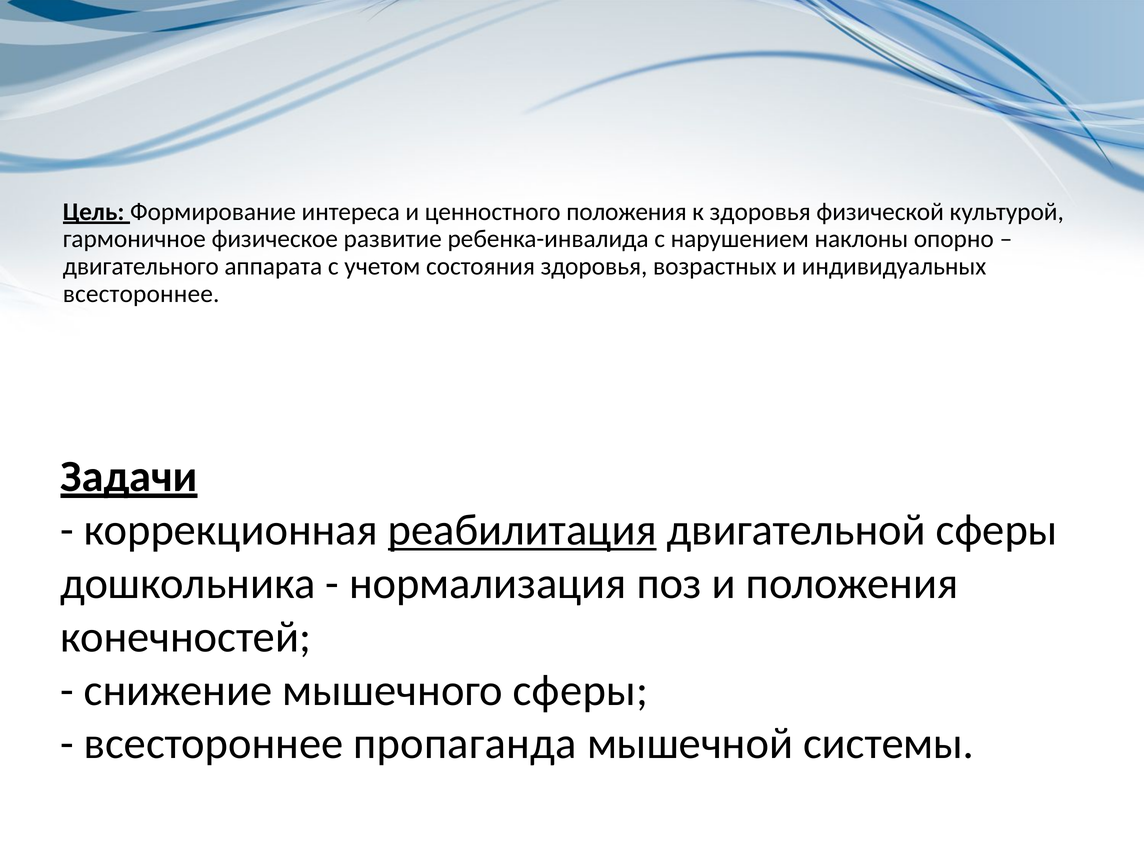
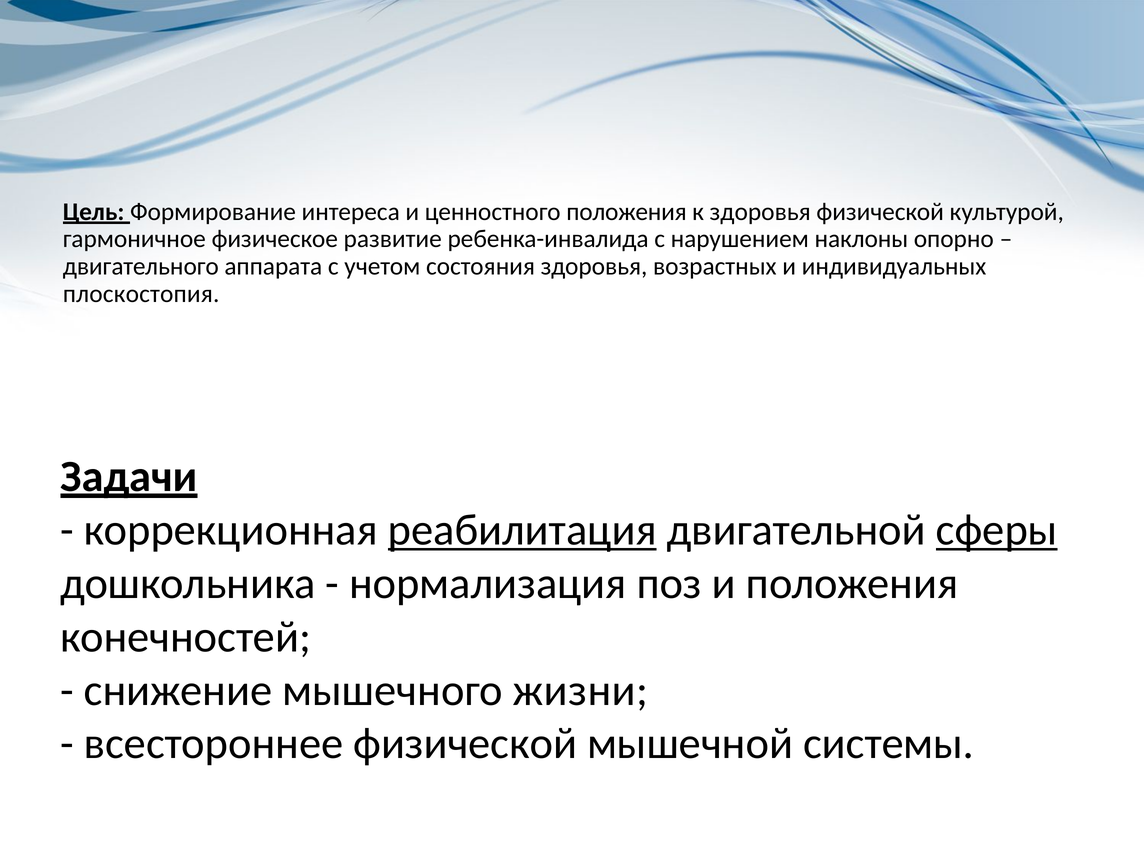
всестороннее at (141, 294): всестороннее -> плоскостопия
сферы at (997, 530) underline: none -> present
мышечного сферы: сферы -> жизни
всестороннее пропаганда: пропаганда -> физической
